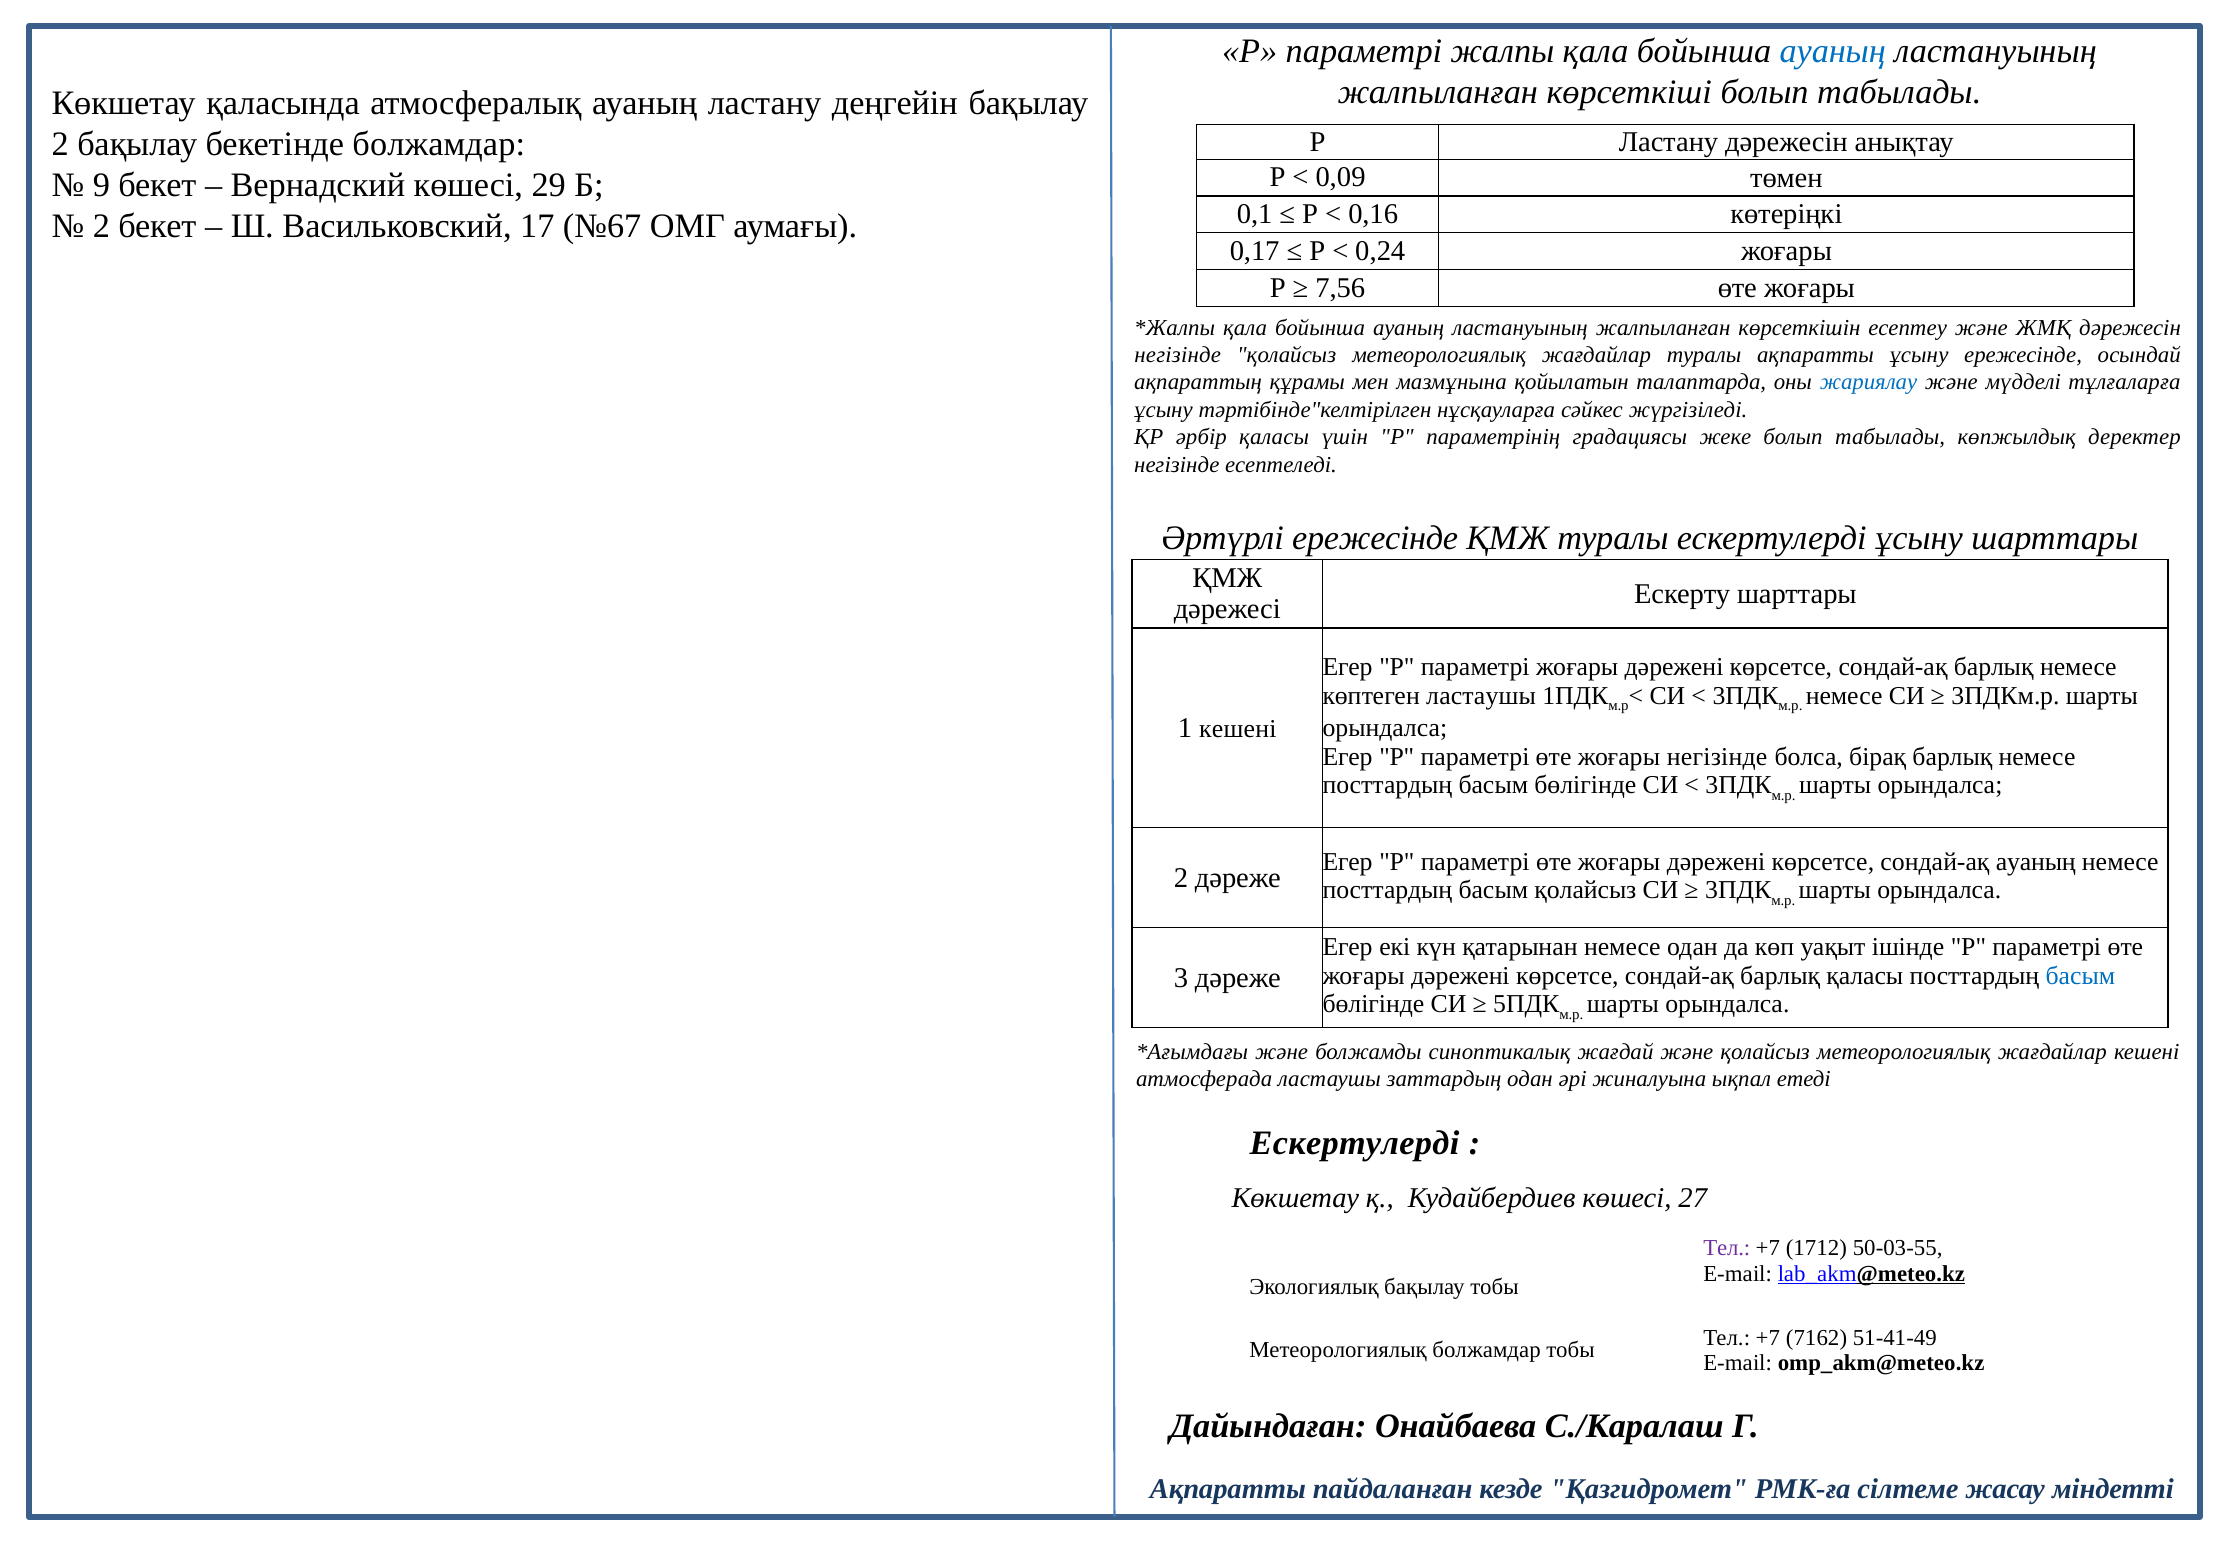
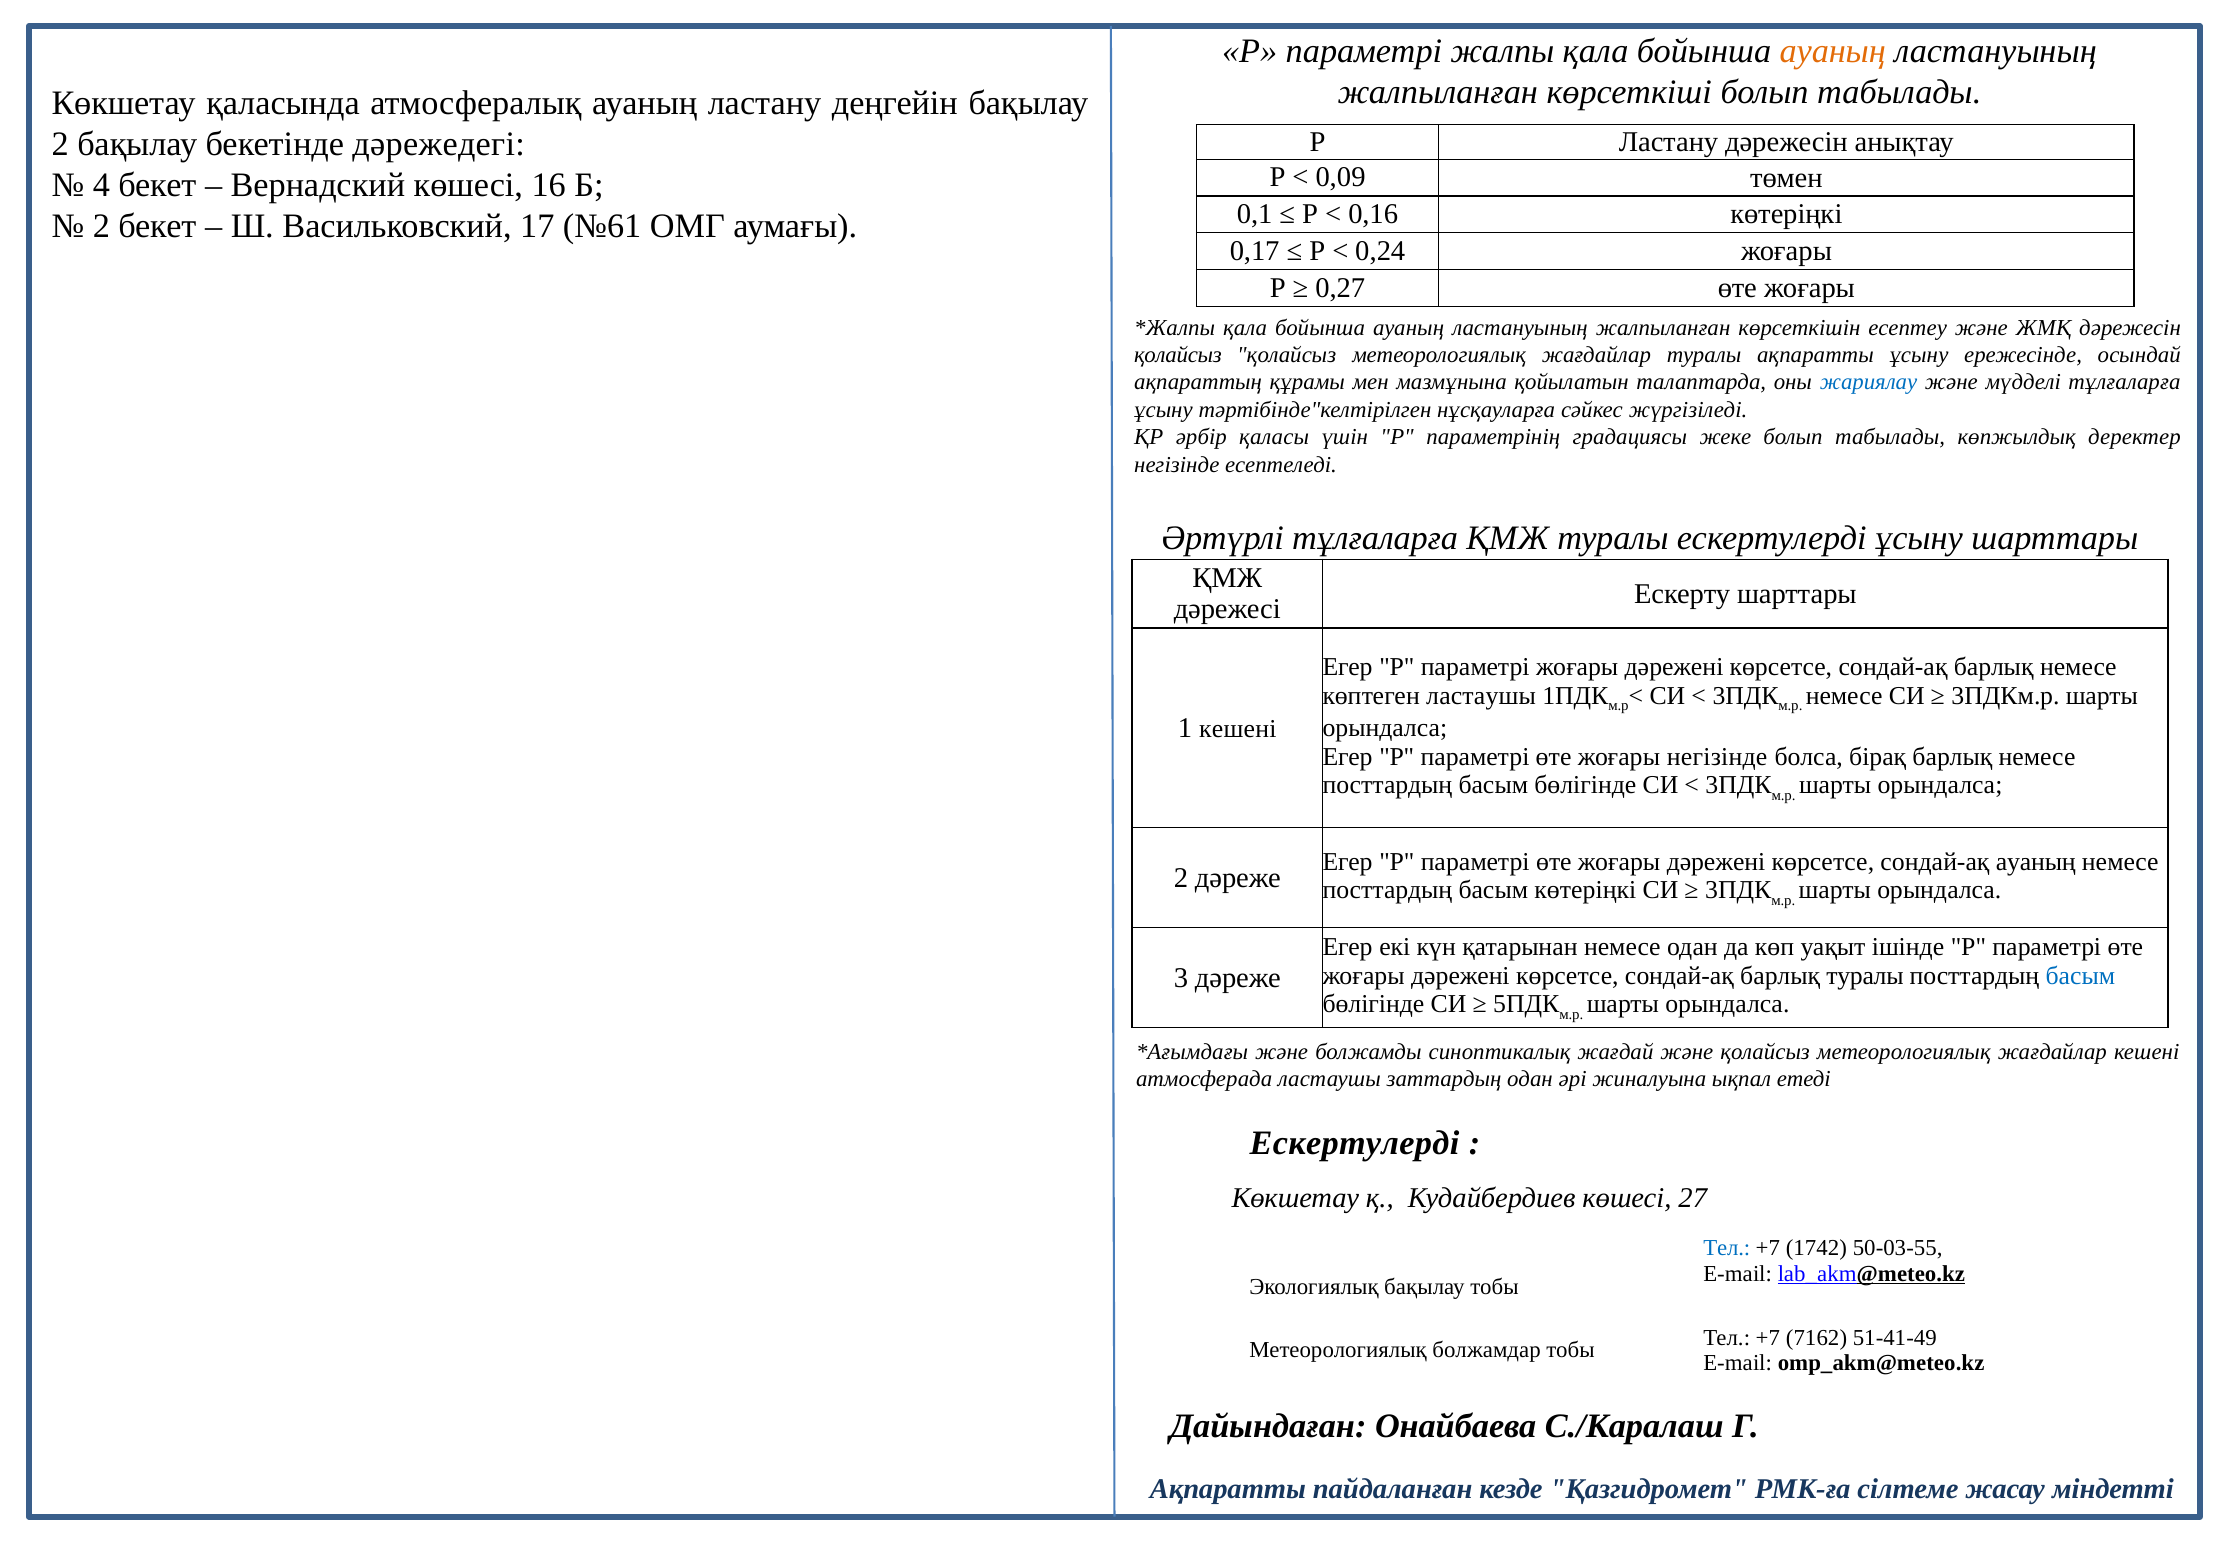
ауаның at (1833, 51) colour: blue -> orange
бекетінде болжамдар: болжамдар -> дәрежедегі
9: 9 -> 4
29: 29 -> 16
№67: №67 -> №61
7,56: 7,56 -> 0,27
негізінде at (1178, 355): негізінде -> қолайсыз
Әртүрлі ережесінде: ережесінде -> тұлғаларға
басым қолайсыз: қолайсыз -> көтеріңкі
барлық қаласы: қаласы -> туралы
Тел at (1727, 1249) colour: purple -> blue
1712: 1712 -> 1742
